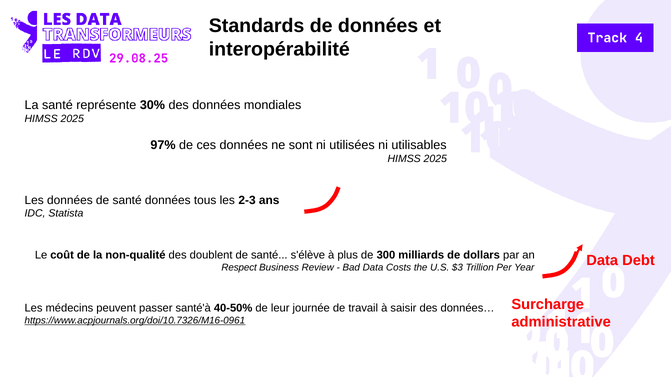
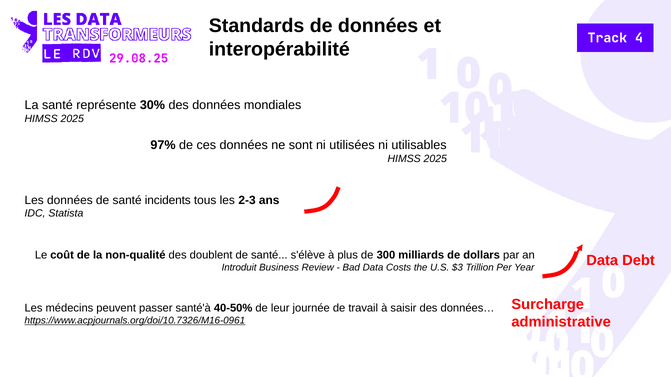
santé données: données -> incidents
Respect: Respect -> Introduit
